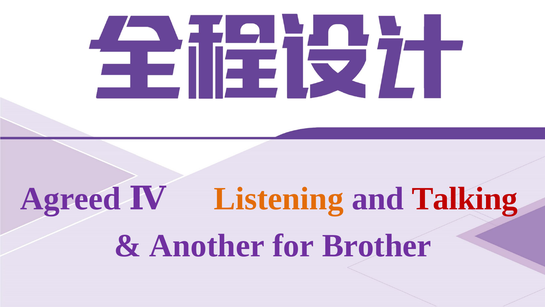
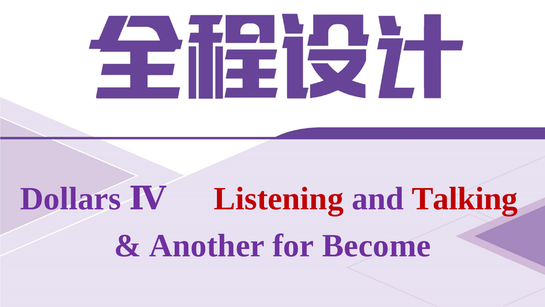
Agreed: Agreed -> Dollars
Listening colour: orange -> red
Brother: Brother -> Become
